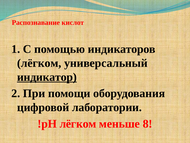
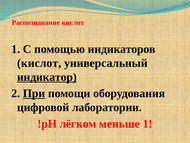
лёгком at (39, 63): лёгком -> кислот
При underline: none -> present
меньше 8: 8 -> 1
